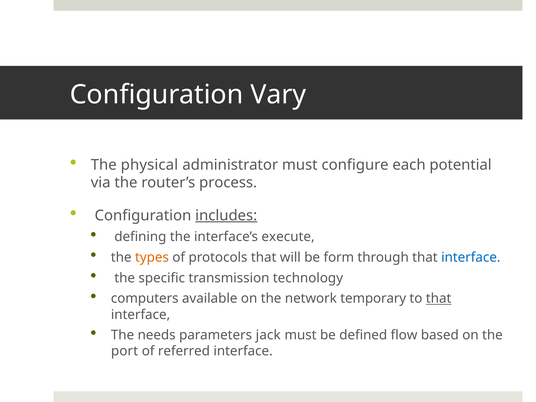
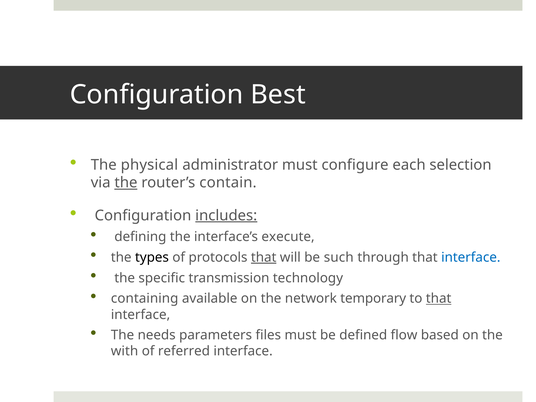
Vary: Vary -> Best
potential: potential -> selection
the at (126, 183) underline: none -> present
process: process -> contain
types colour: orange -> black
that at (264, 257) underline: none -> present
form: form -> such
computers: computers -> containing
jack: jack -> files
port: port -> with
